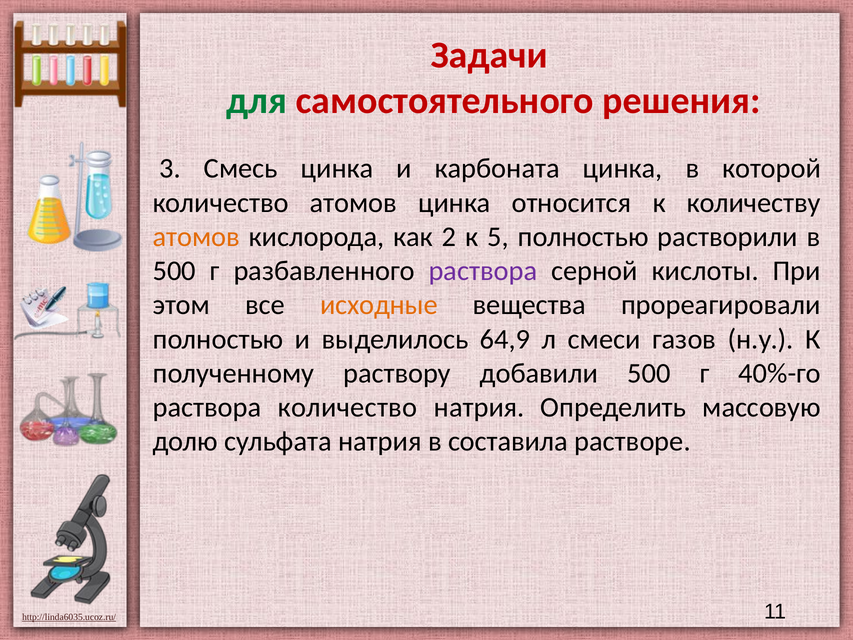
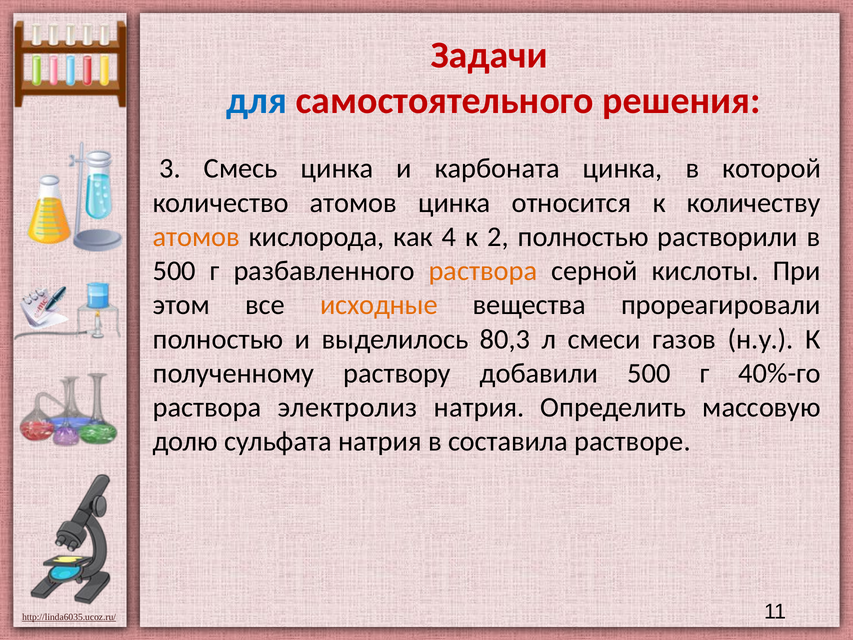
для colour: green -> blue
2: 2 -> 4
5: 5 -> 2
раствора at (483, 271) colour: purple -> orange
64,9: 64,9 -> 80,3
раствора количество: количество -> электролиз
